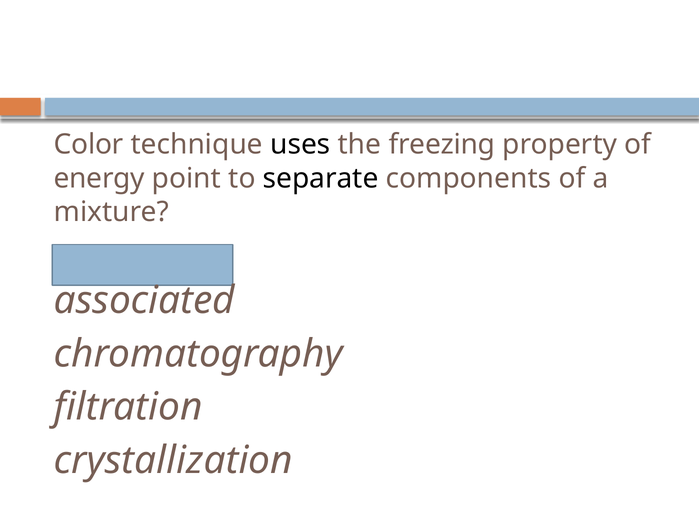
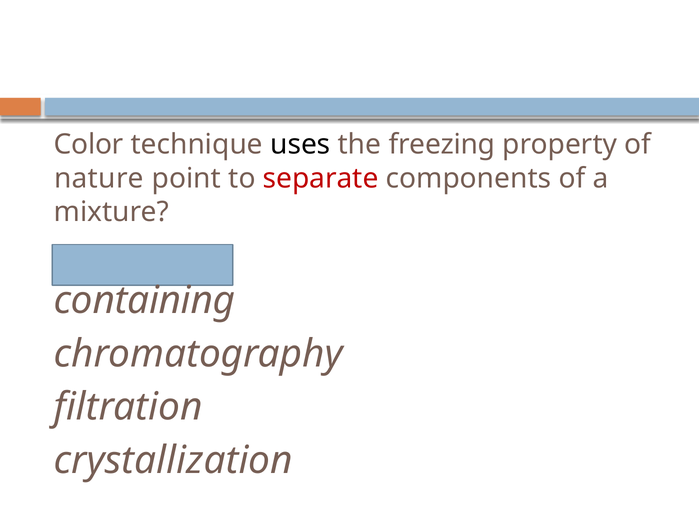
energy: energy -> nature
separate colour: black -> red
associated: associated -> containing
